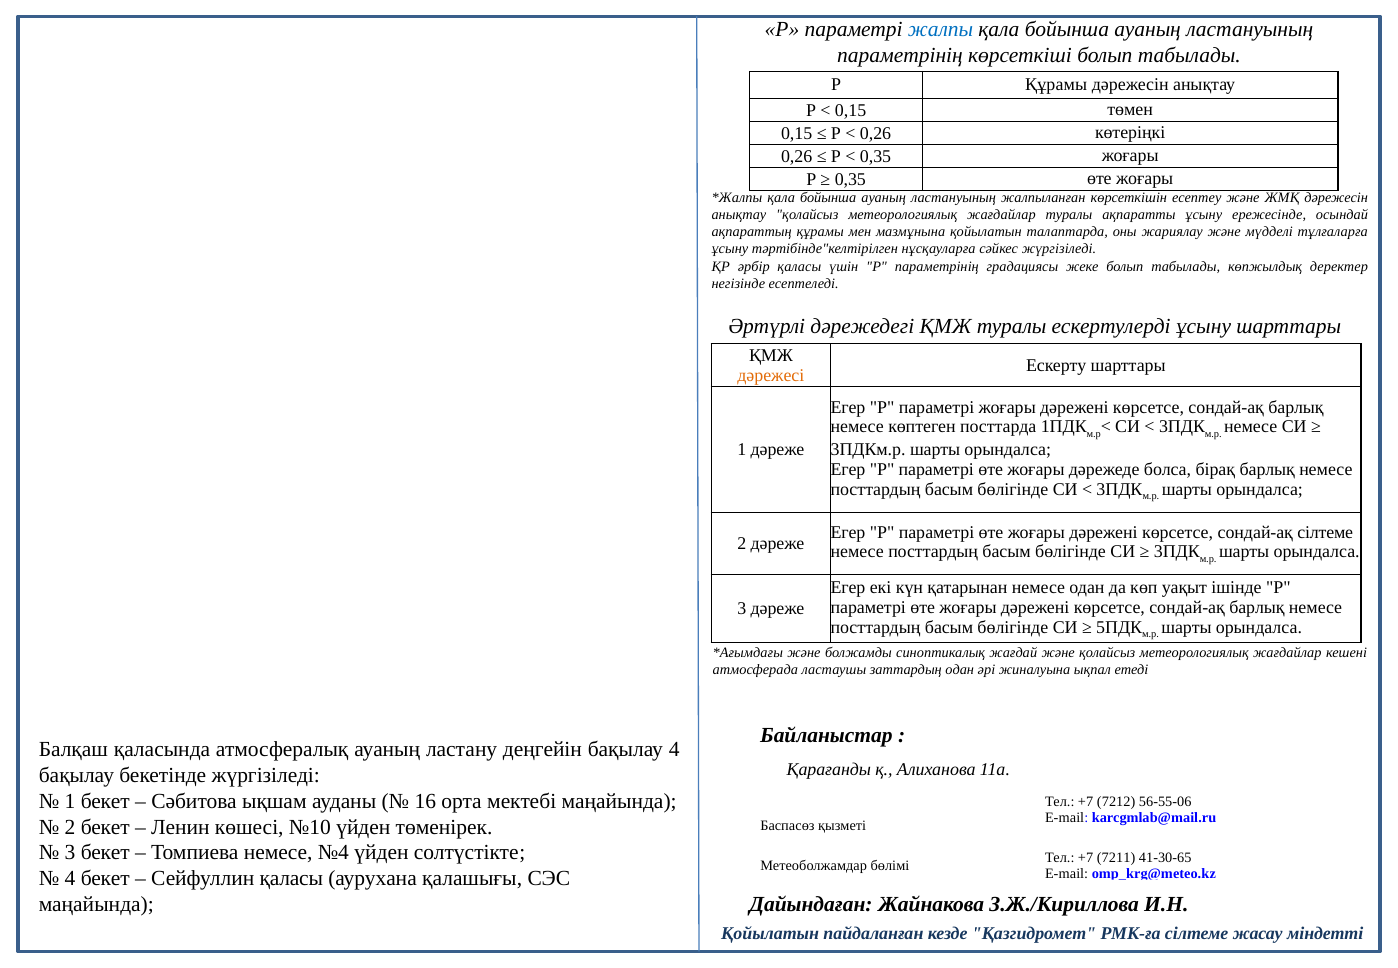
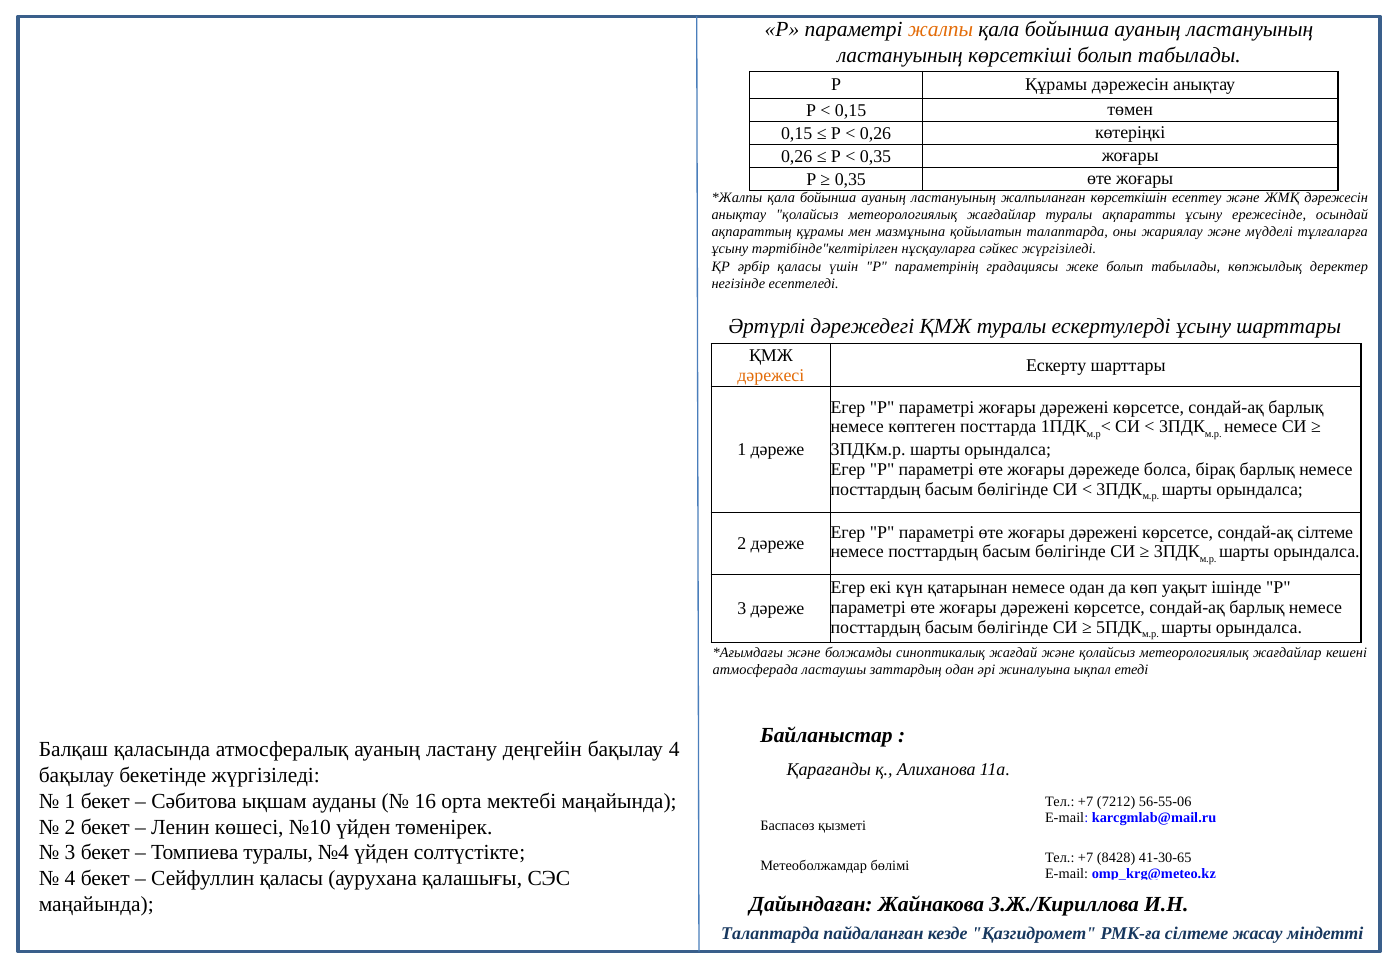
жалпы colour: blue -> orange
параметрінің at (900, 55): параметрінің -> ластануының
Томпиева немесе: немесе -> туралы
7211: 7211 -> 8428
Қойылатын at (770, 934): Қойылатын -> Талаптарда
